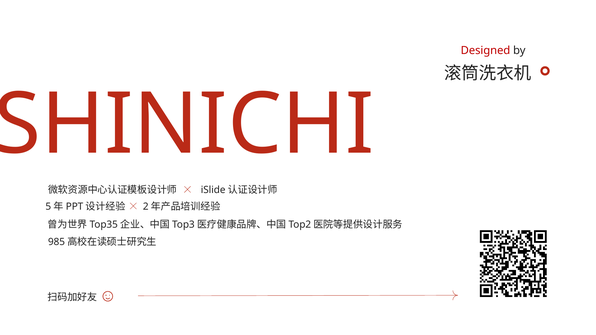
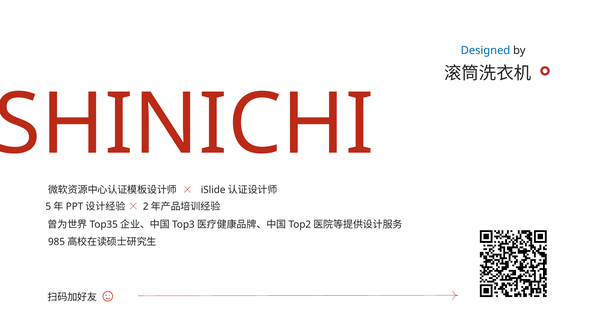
Designed colour: red -> blue
